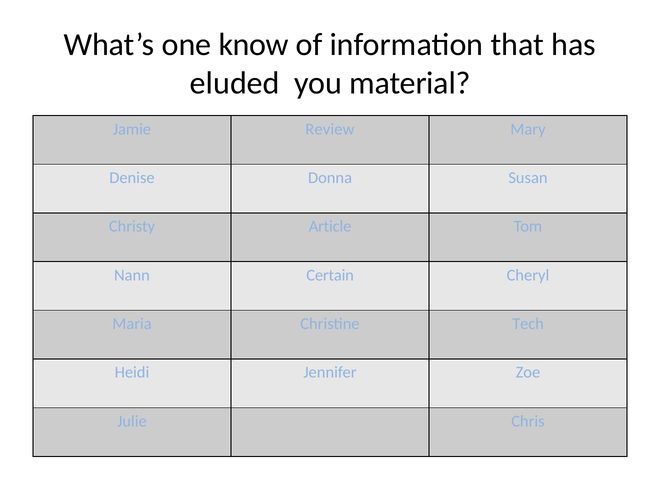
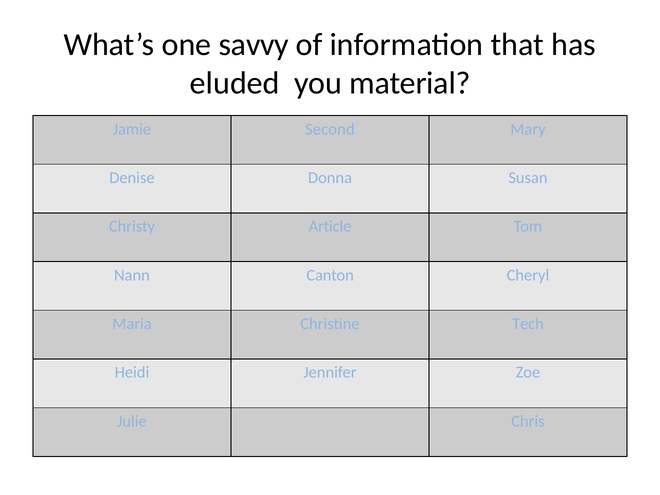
know: know -> savvy
Review: Review -> Second
Certain: Certain -> Canton
